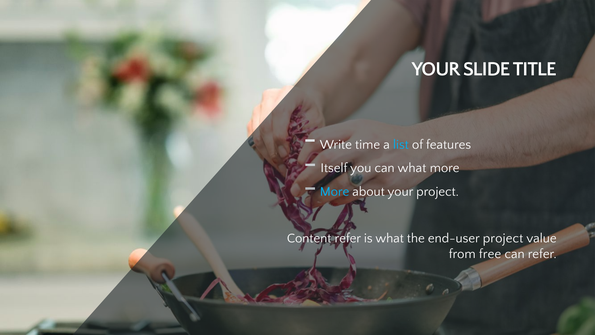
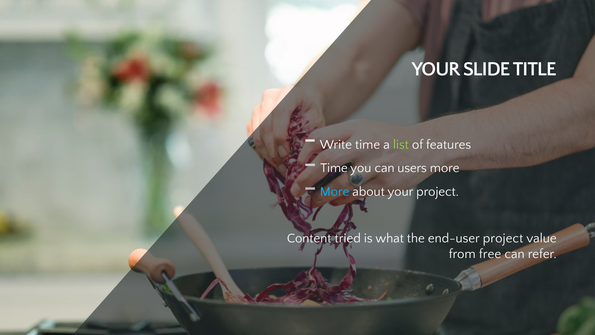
list colour: light blue -> light green
Itself at (334, 168): Itself -> Time
can what: what -> users
Content refer: refer -> tried
